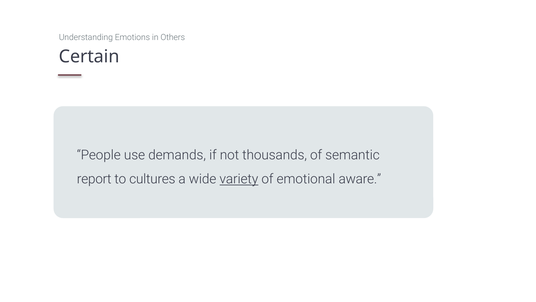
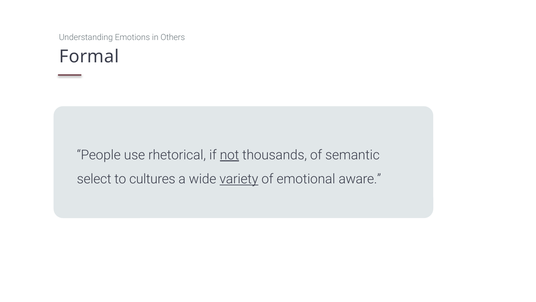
Certain: Certain -> Formal
demands: demands -> rhetorical
not underline: none -> present
report: report -> select
